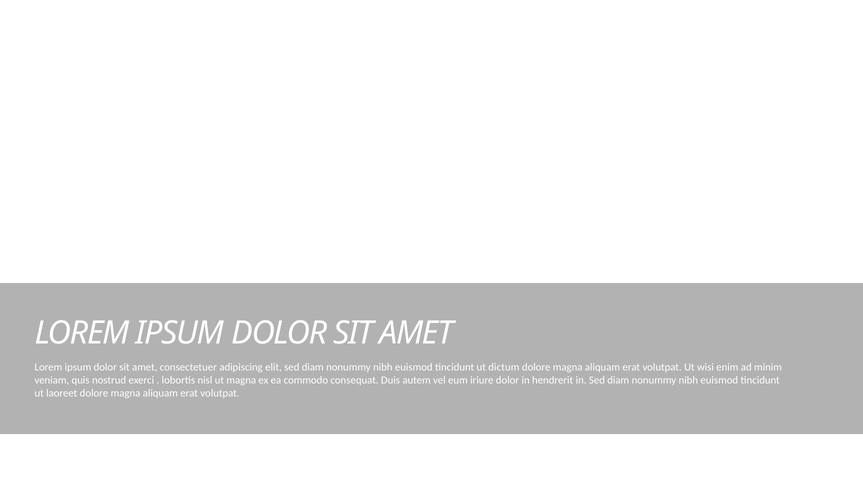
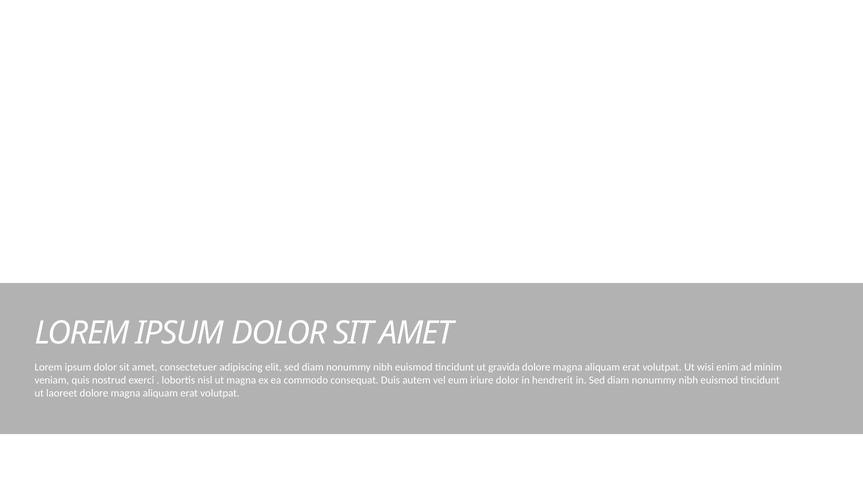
dictum: dictum -> gravida
